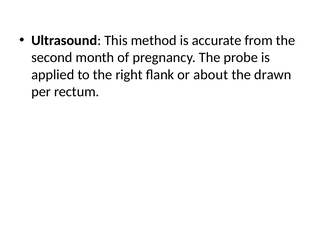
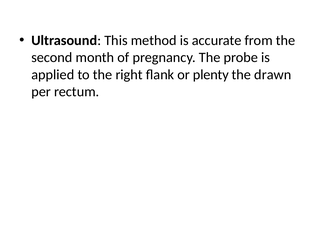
about: about -> plenty
